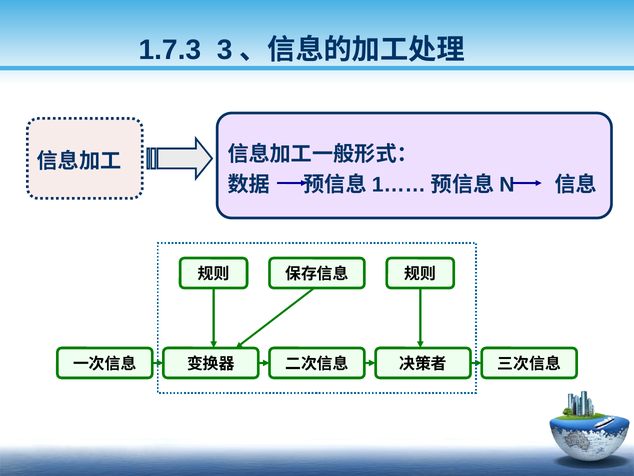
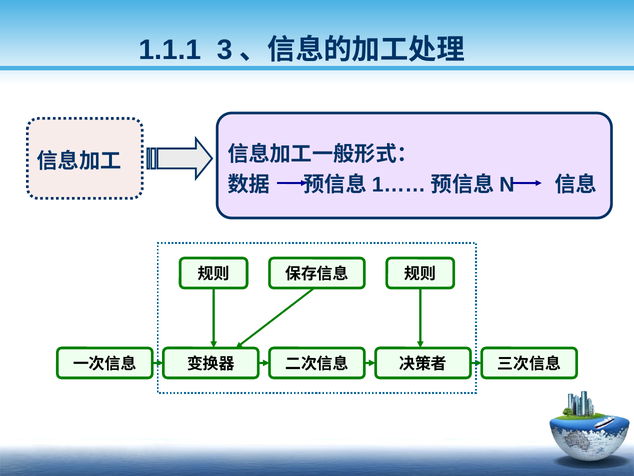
1.7.3: 1.7.3 -> 1.1.1
